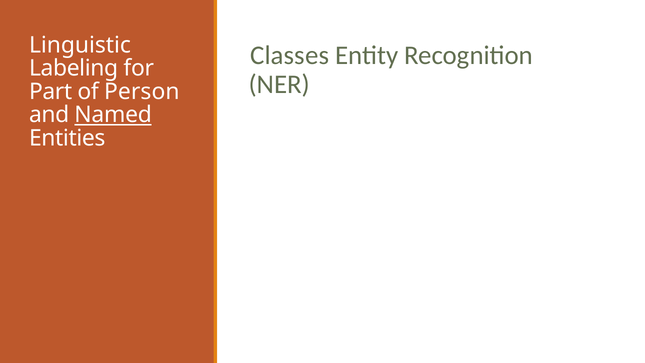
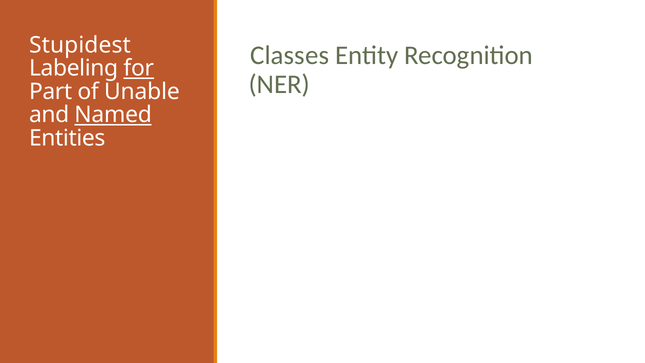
Linguistic: Linguistic -> Stupidest
for underline: none -> present
Person: Person -> Unable
